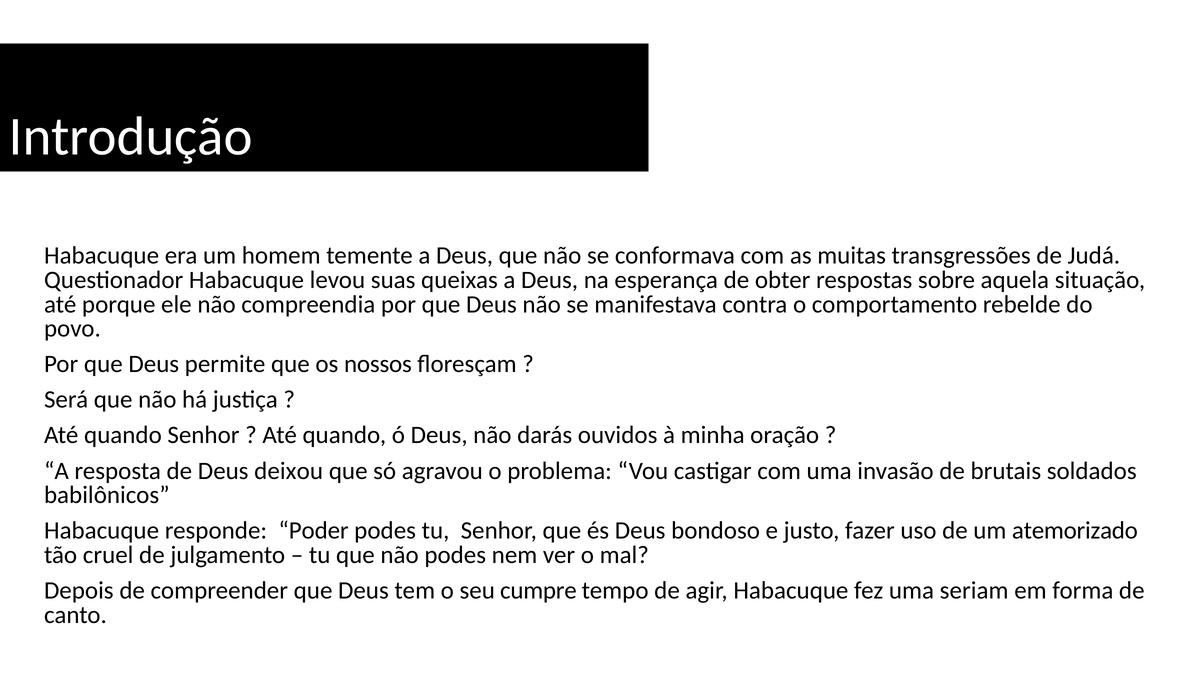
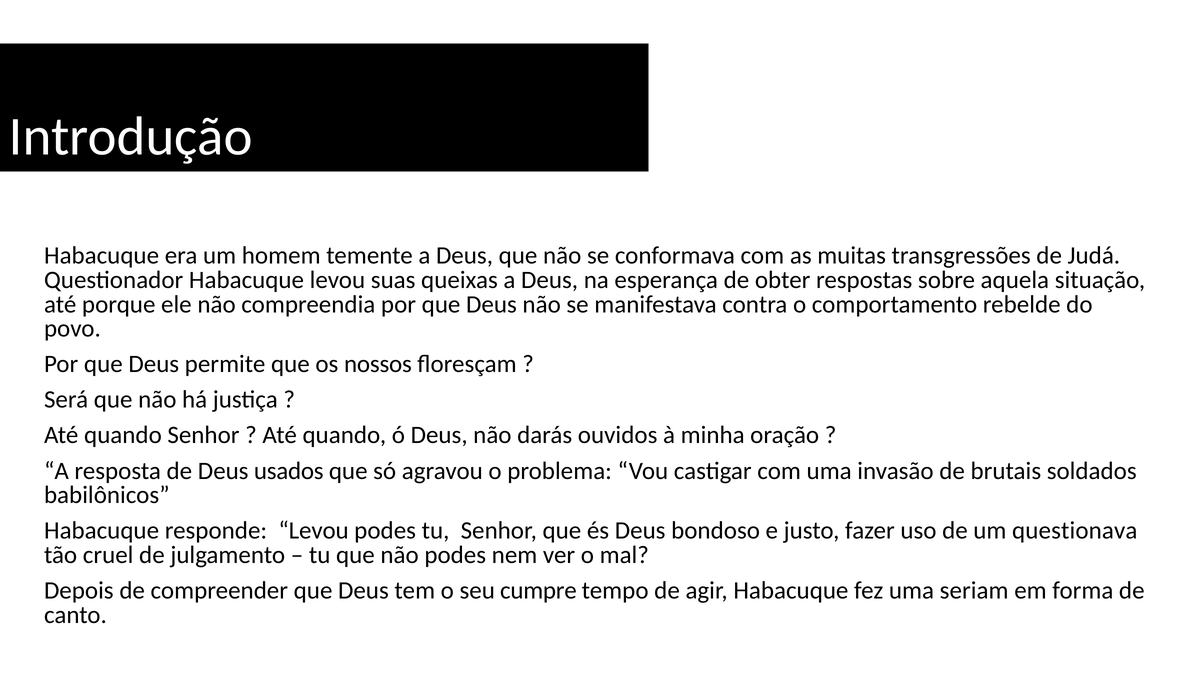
deixou: deixou -> usados
responde Poder: Poder -> Levou
atemorizado: atemorizado -> questionava
